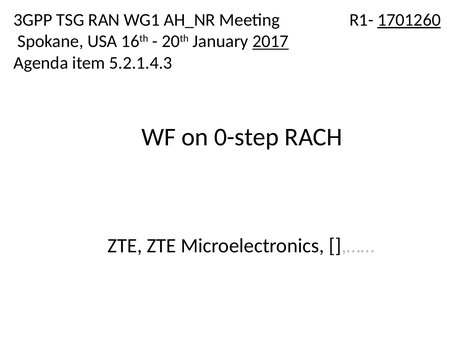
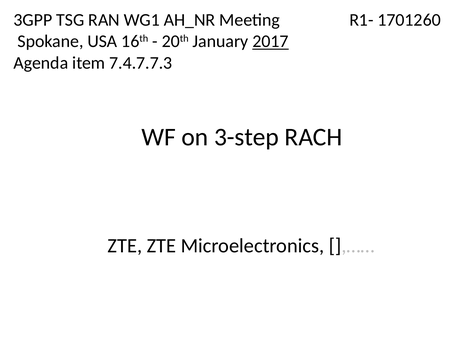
1701260 underline: present -> none
5.2.1.4.3: 5.2.1.4.3 -> 7.4.7.7.3
0-step: 0-step -> 3-step
